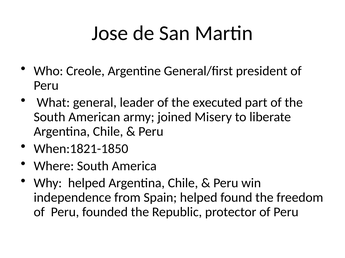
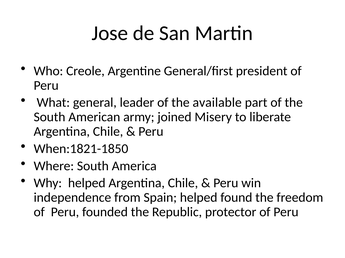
executed: executed -> available
